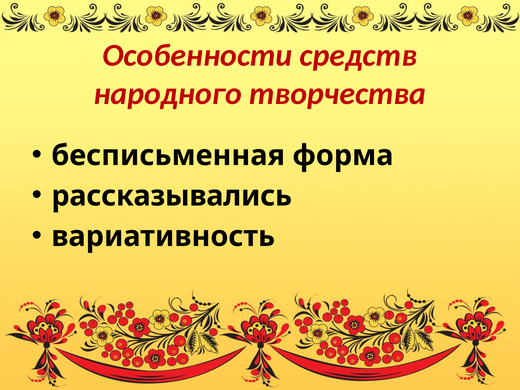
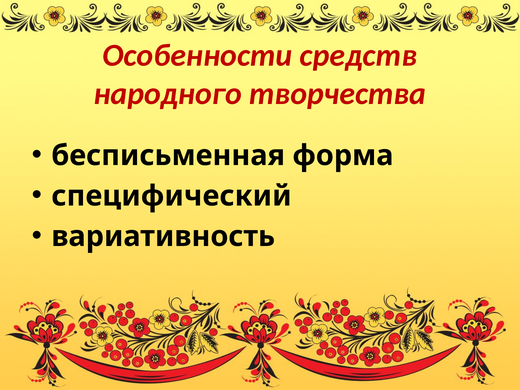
рассказывались: рассказывались -> специфический
